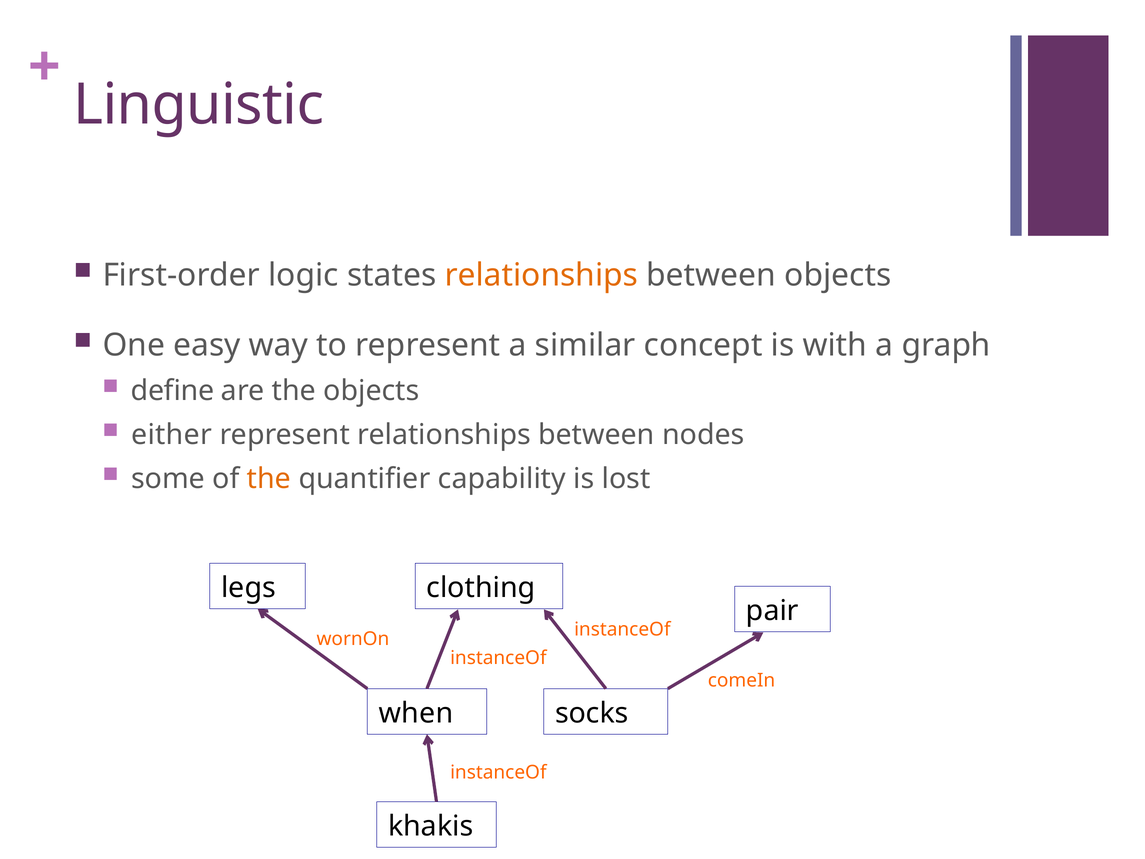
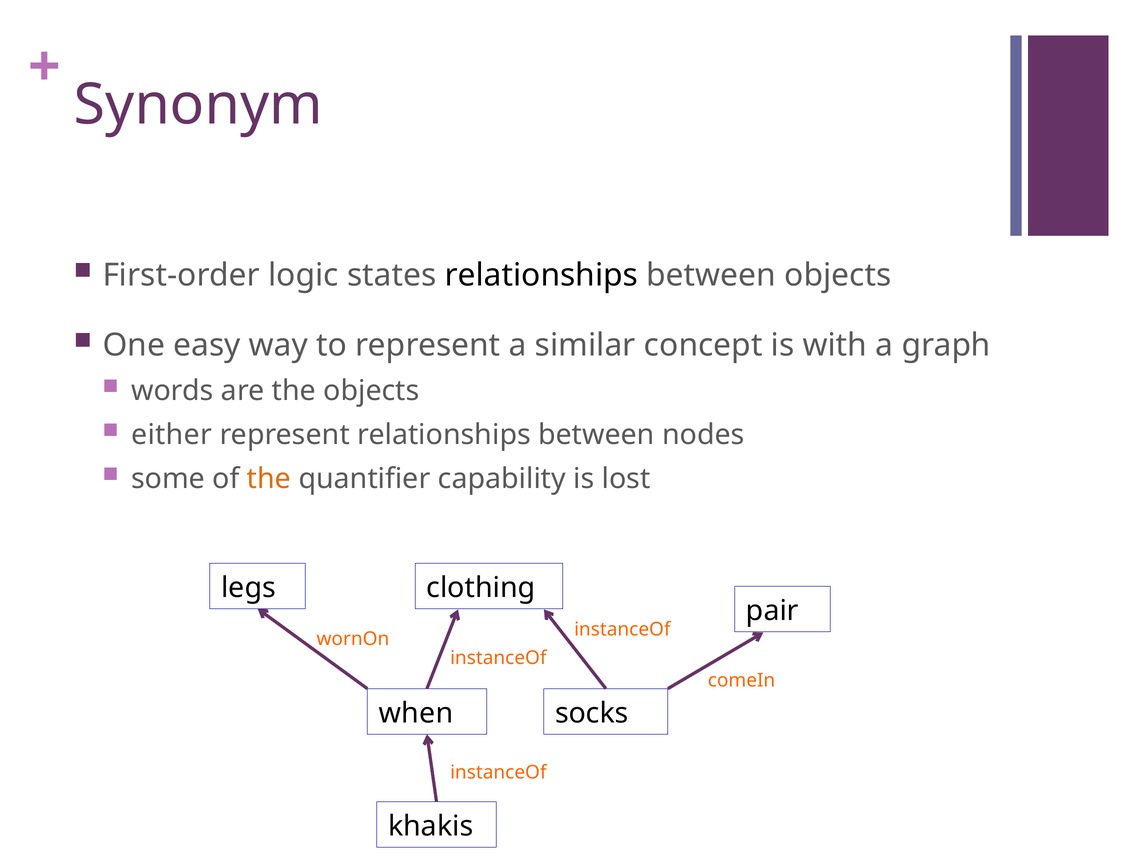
Linguistic: Linguistic -> Synonym
relationships at (541, 275) colour: orange -> black
define: define -> words
